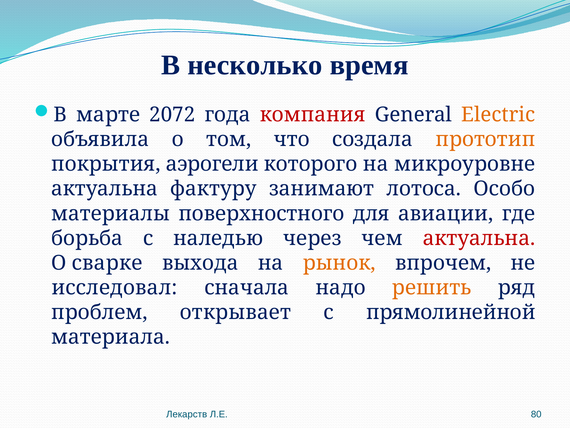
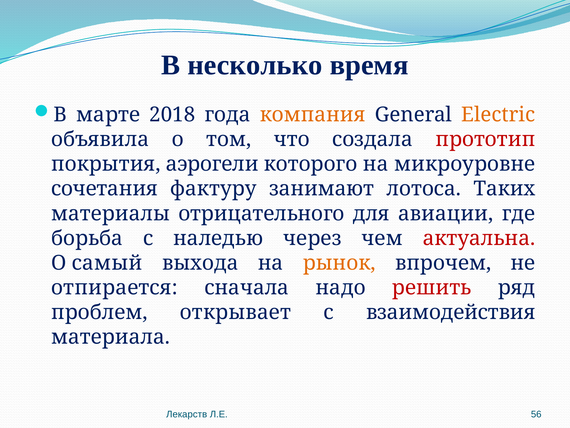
2072: 2072 -> 2018
компания colour: red -> orange
прототип colour: orange -> red
актуальна at (104, 189): актуальна -> сочетания
Особо: Особо -> Таких
поверхностного: поверхностного -> отрицательного
сварке: сварке -> самый
исследовал: исследовал -> отпирается
решить colour: orange -> red
прямолинейной: прямолинейной -> взаимодействия
80: 80 -> 56
